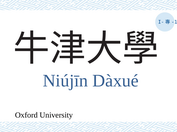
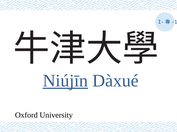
Niújīn underline: none -> present
